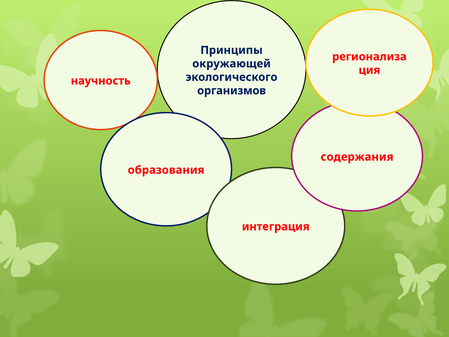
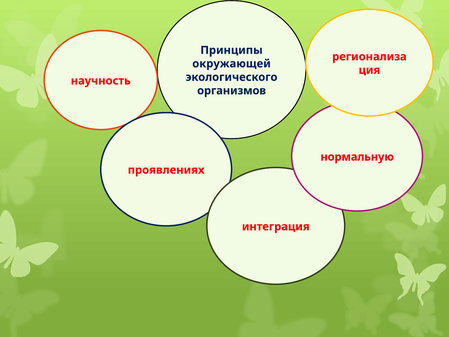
содержания: содержания -> нормальную
образования: образования -> проявлениях
